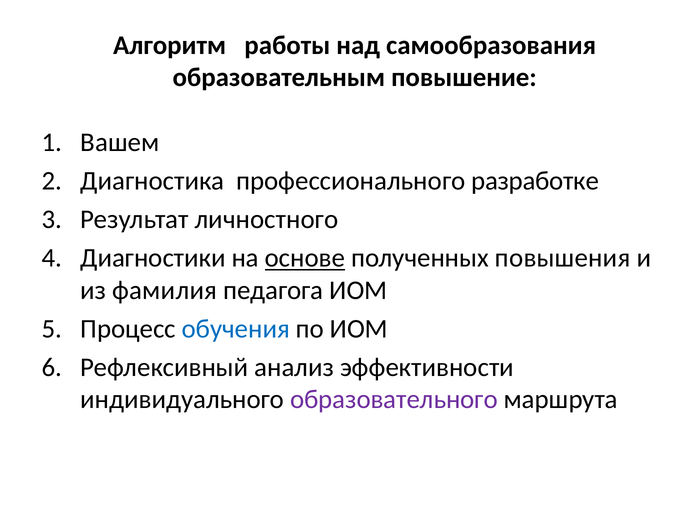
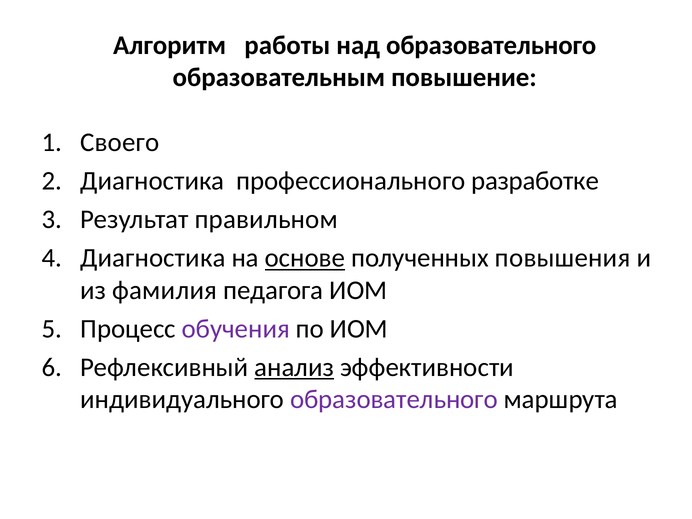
над самообразования: самообразования -> образовательного
Вашем: Вашем -> Своего
личностного: личностного -> правильном
Диагностики at (153, 258): Диагностики -> Диагностика
обучения colour: blue -> purple
анализ underline: none -> present
